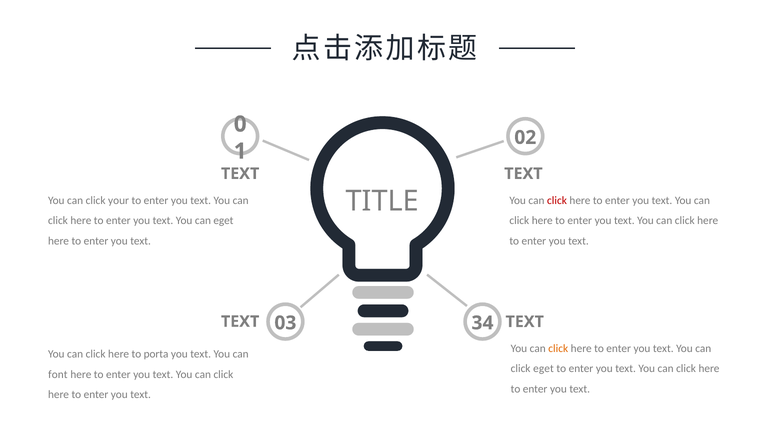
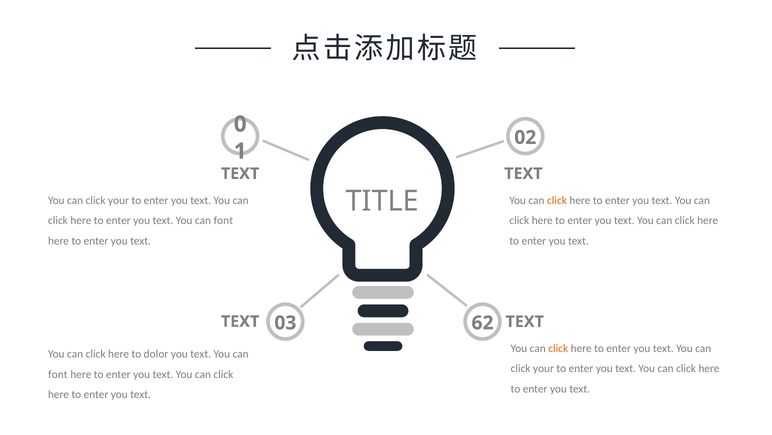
click at (557, 200) colour: red -> orange
eget at (223, 220): eget -> font
34: 34 -> 62
porta: porta -> dolor
eget at (543, 368): eget -> your
